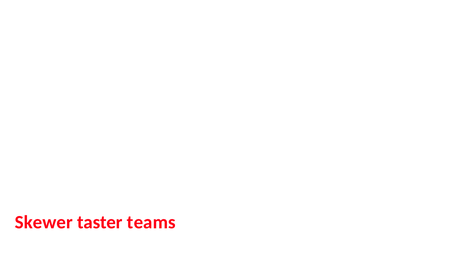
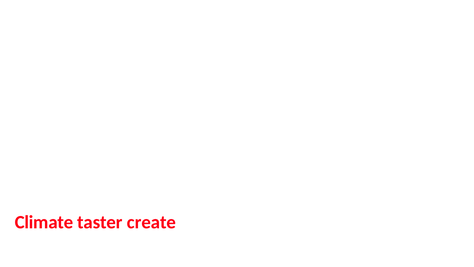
Skewer at (44, 222): Skewer -> Climate
teams: teams -> create
